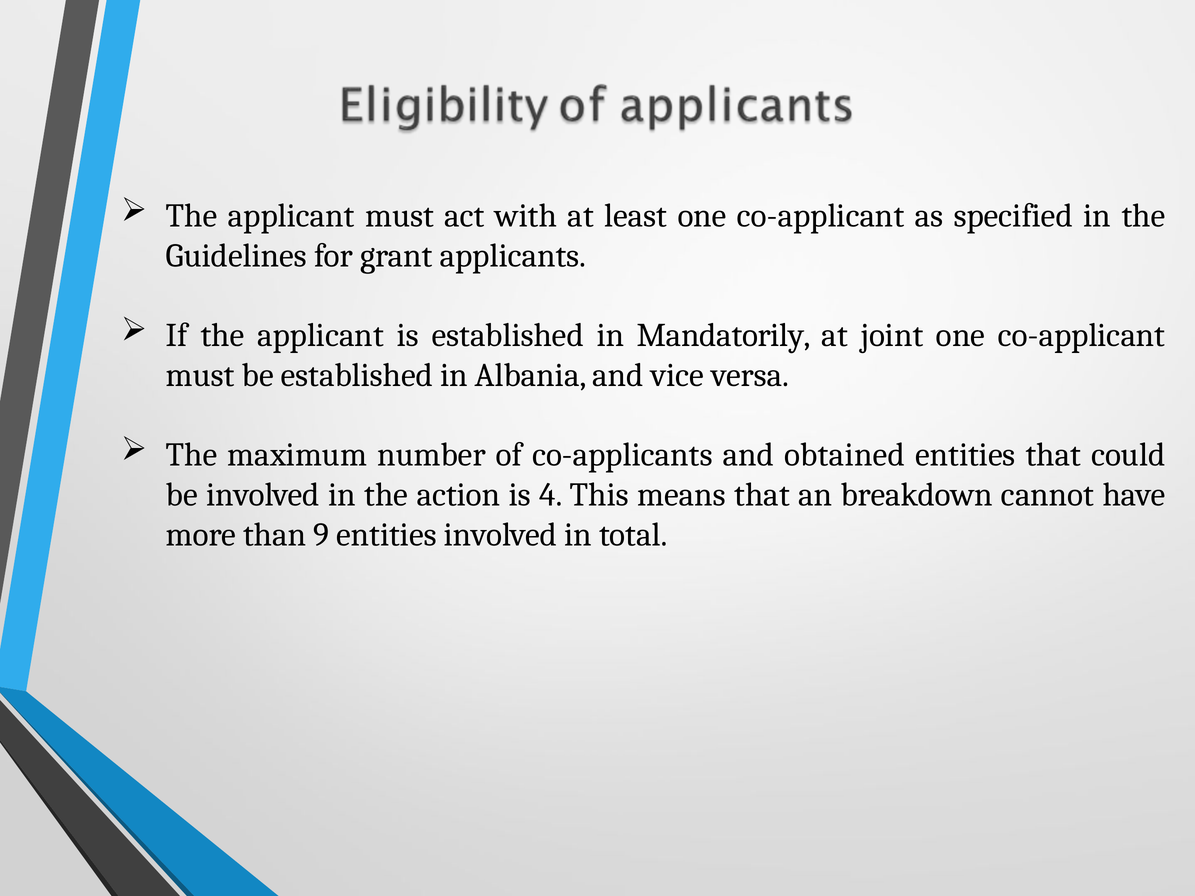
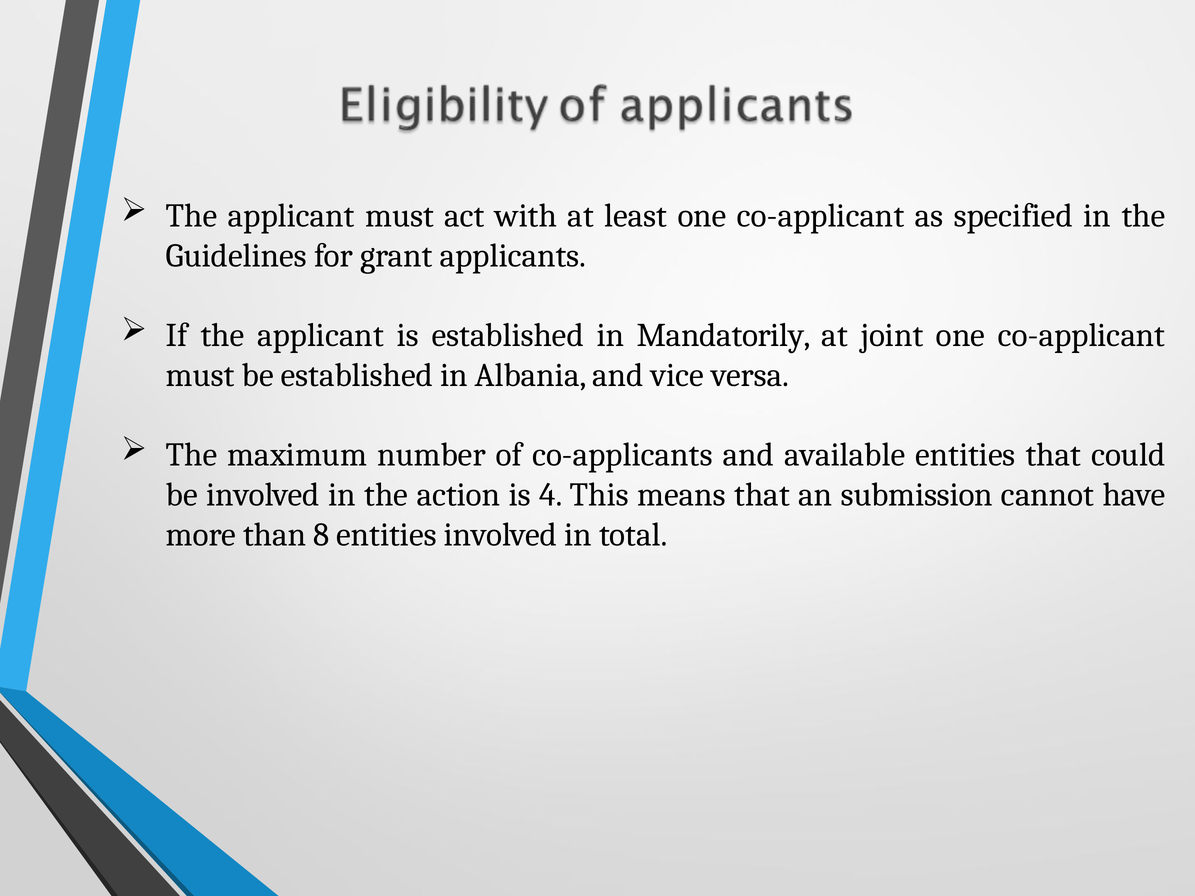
obtained: obtained -> available
breakdown: breakdown -> submission
9: 9 -> 8
